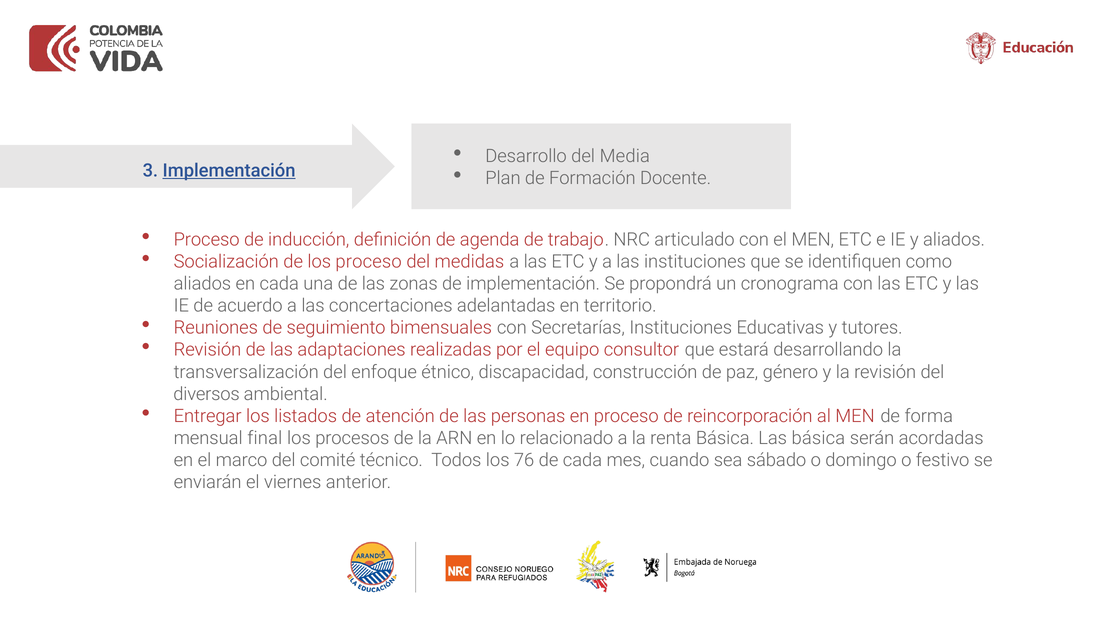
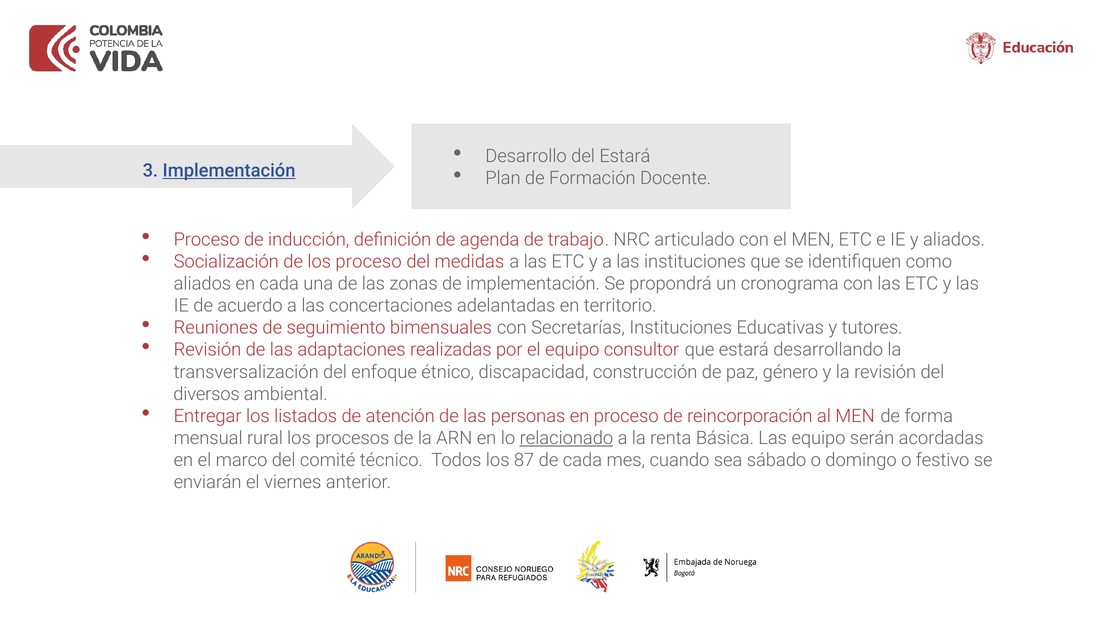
del Media: Media -> Estará
final: final -> rural
relacionado underline: none -> present
Las básica: básica -> equipo
76: 76 -> 87
